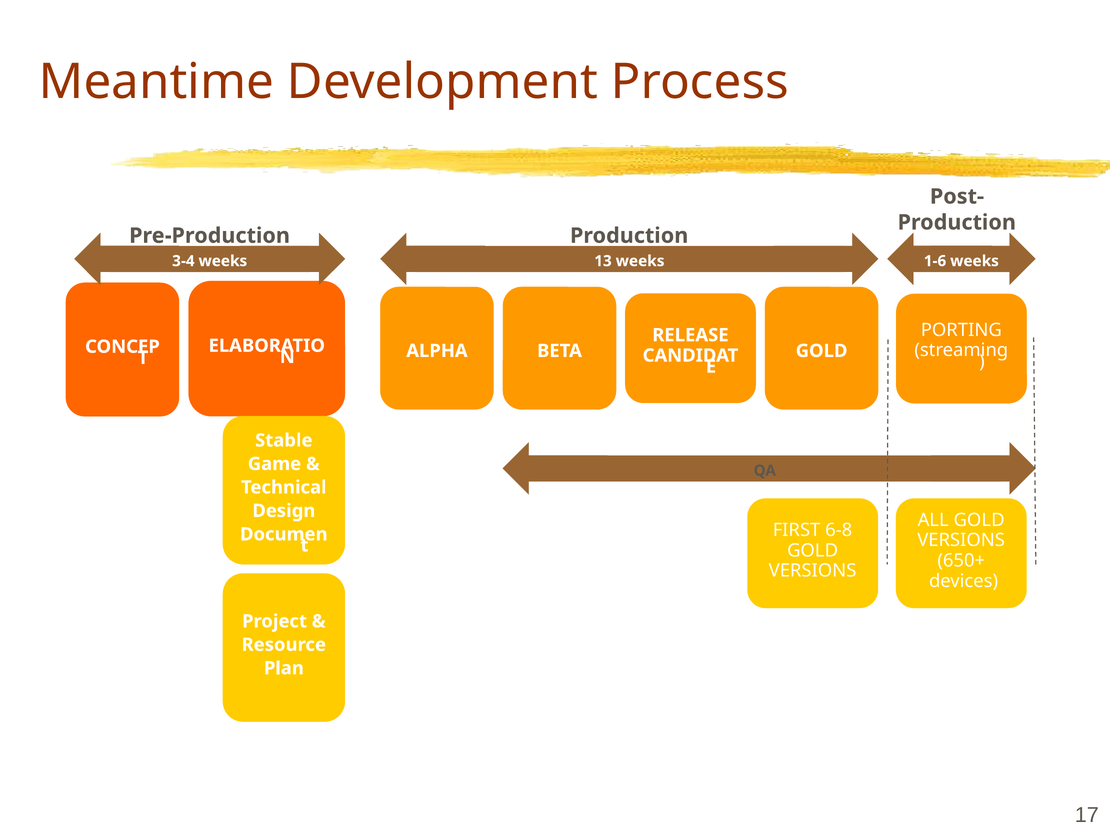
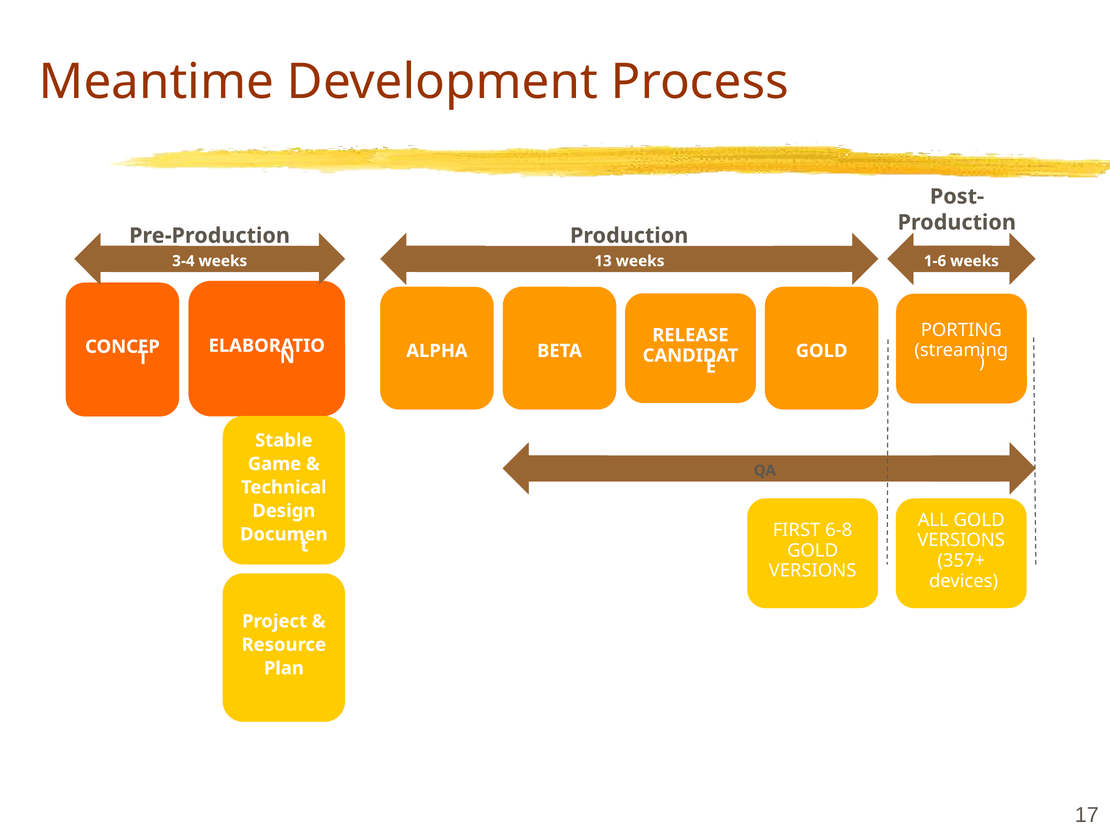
650+: 650+ -> 357+
